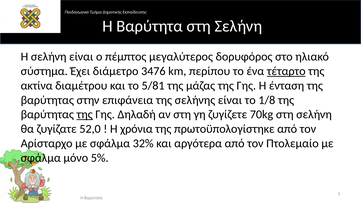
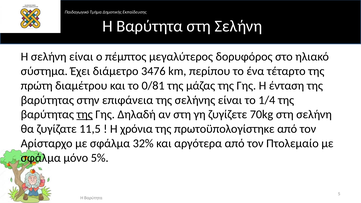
τέταρτο underline: present -> none
ακτίνα: ακτίνα -> πρώτη
5/81: 5/81 -> 0/81
1/8: 1/8 -> 1/4
52,0: 52,0 -> 11,5
